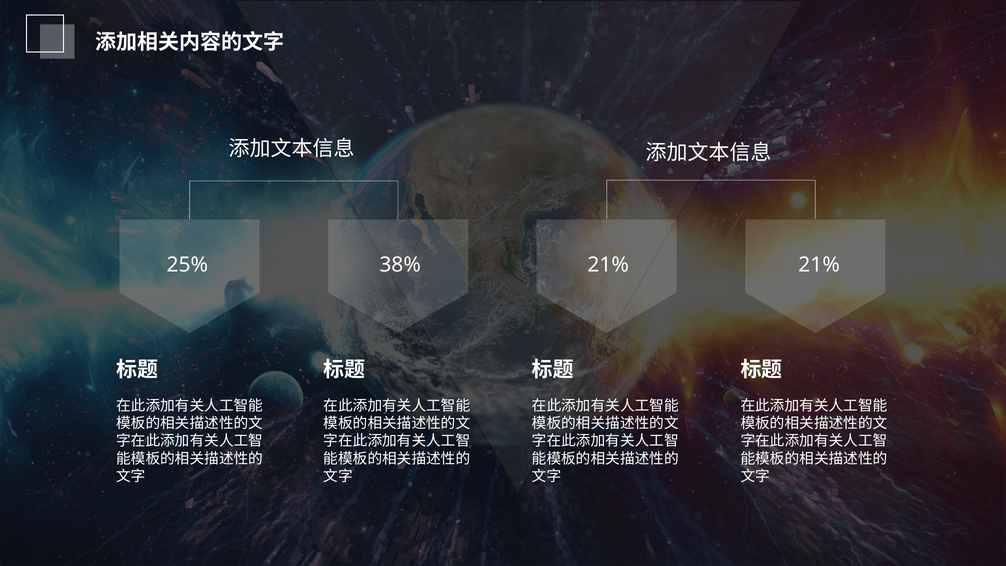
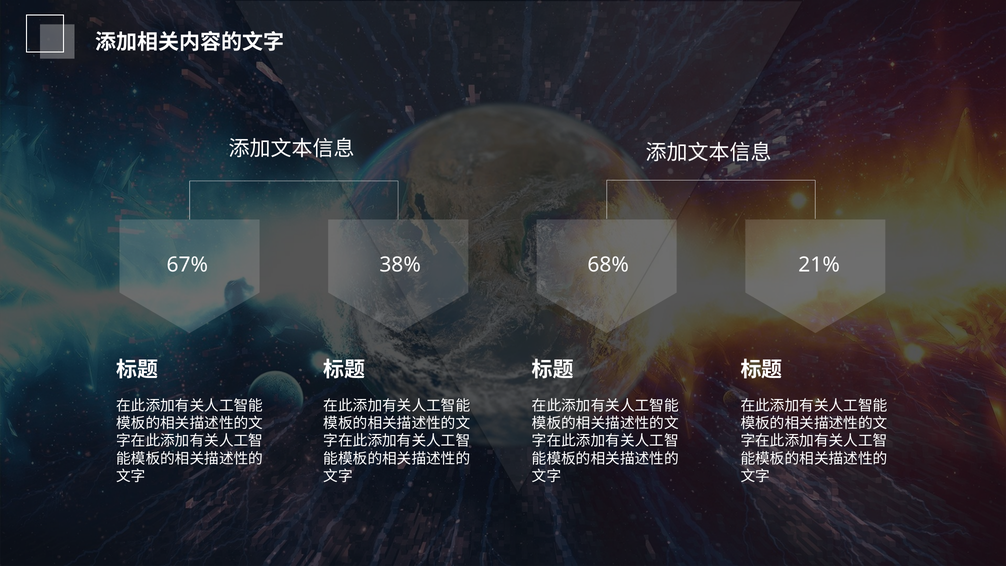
25%: 25% -> 67%
38% 21%: 21% -> 68%
